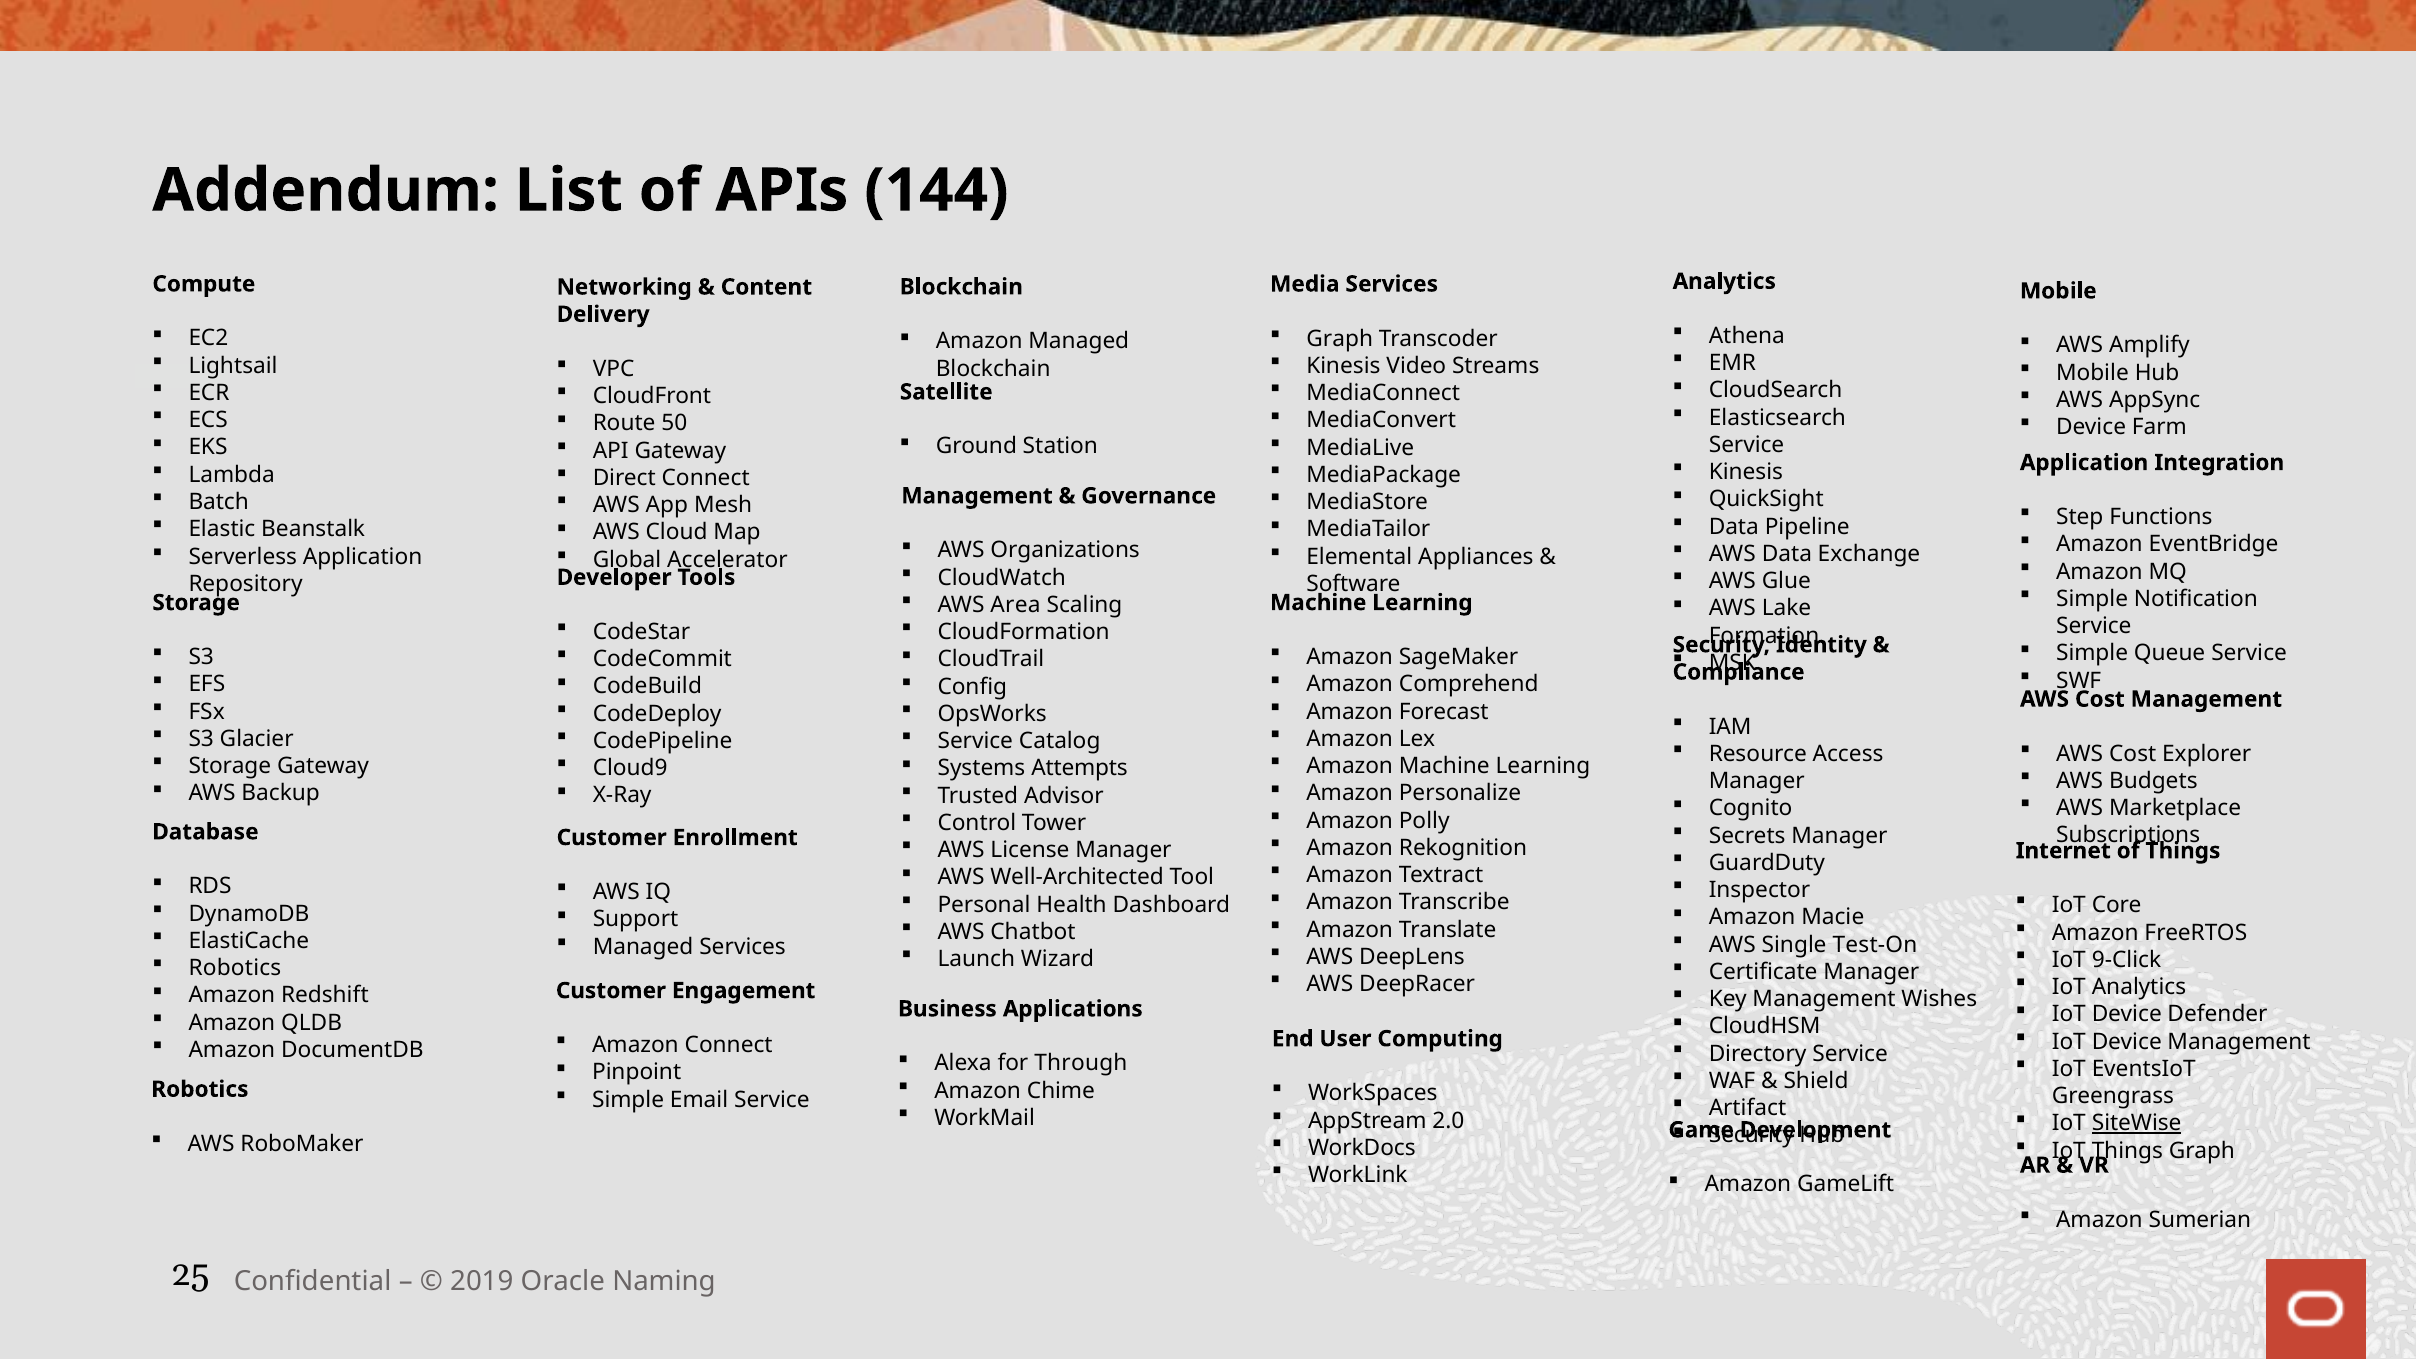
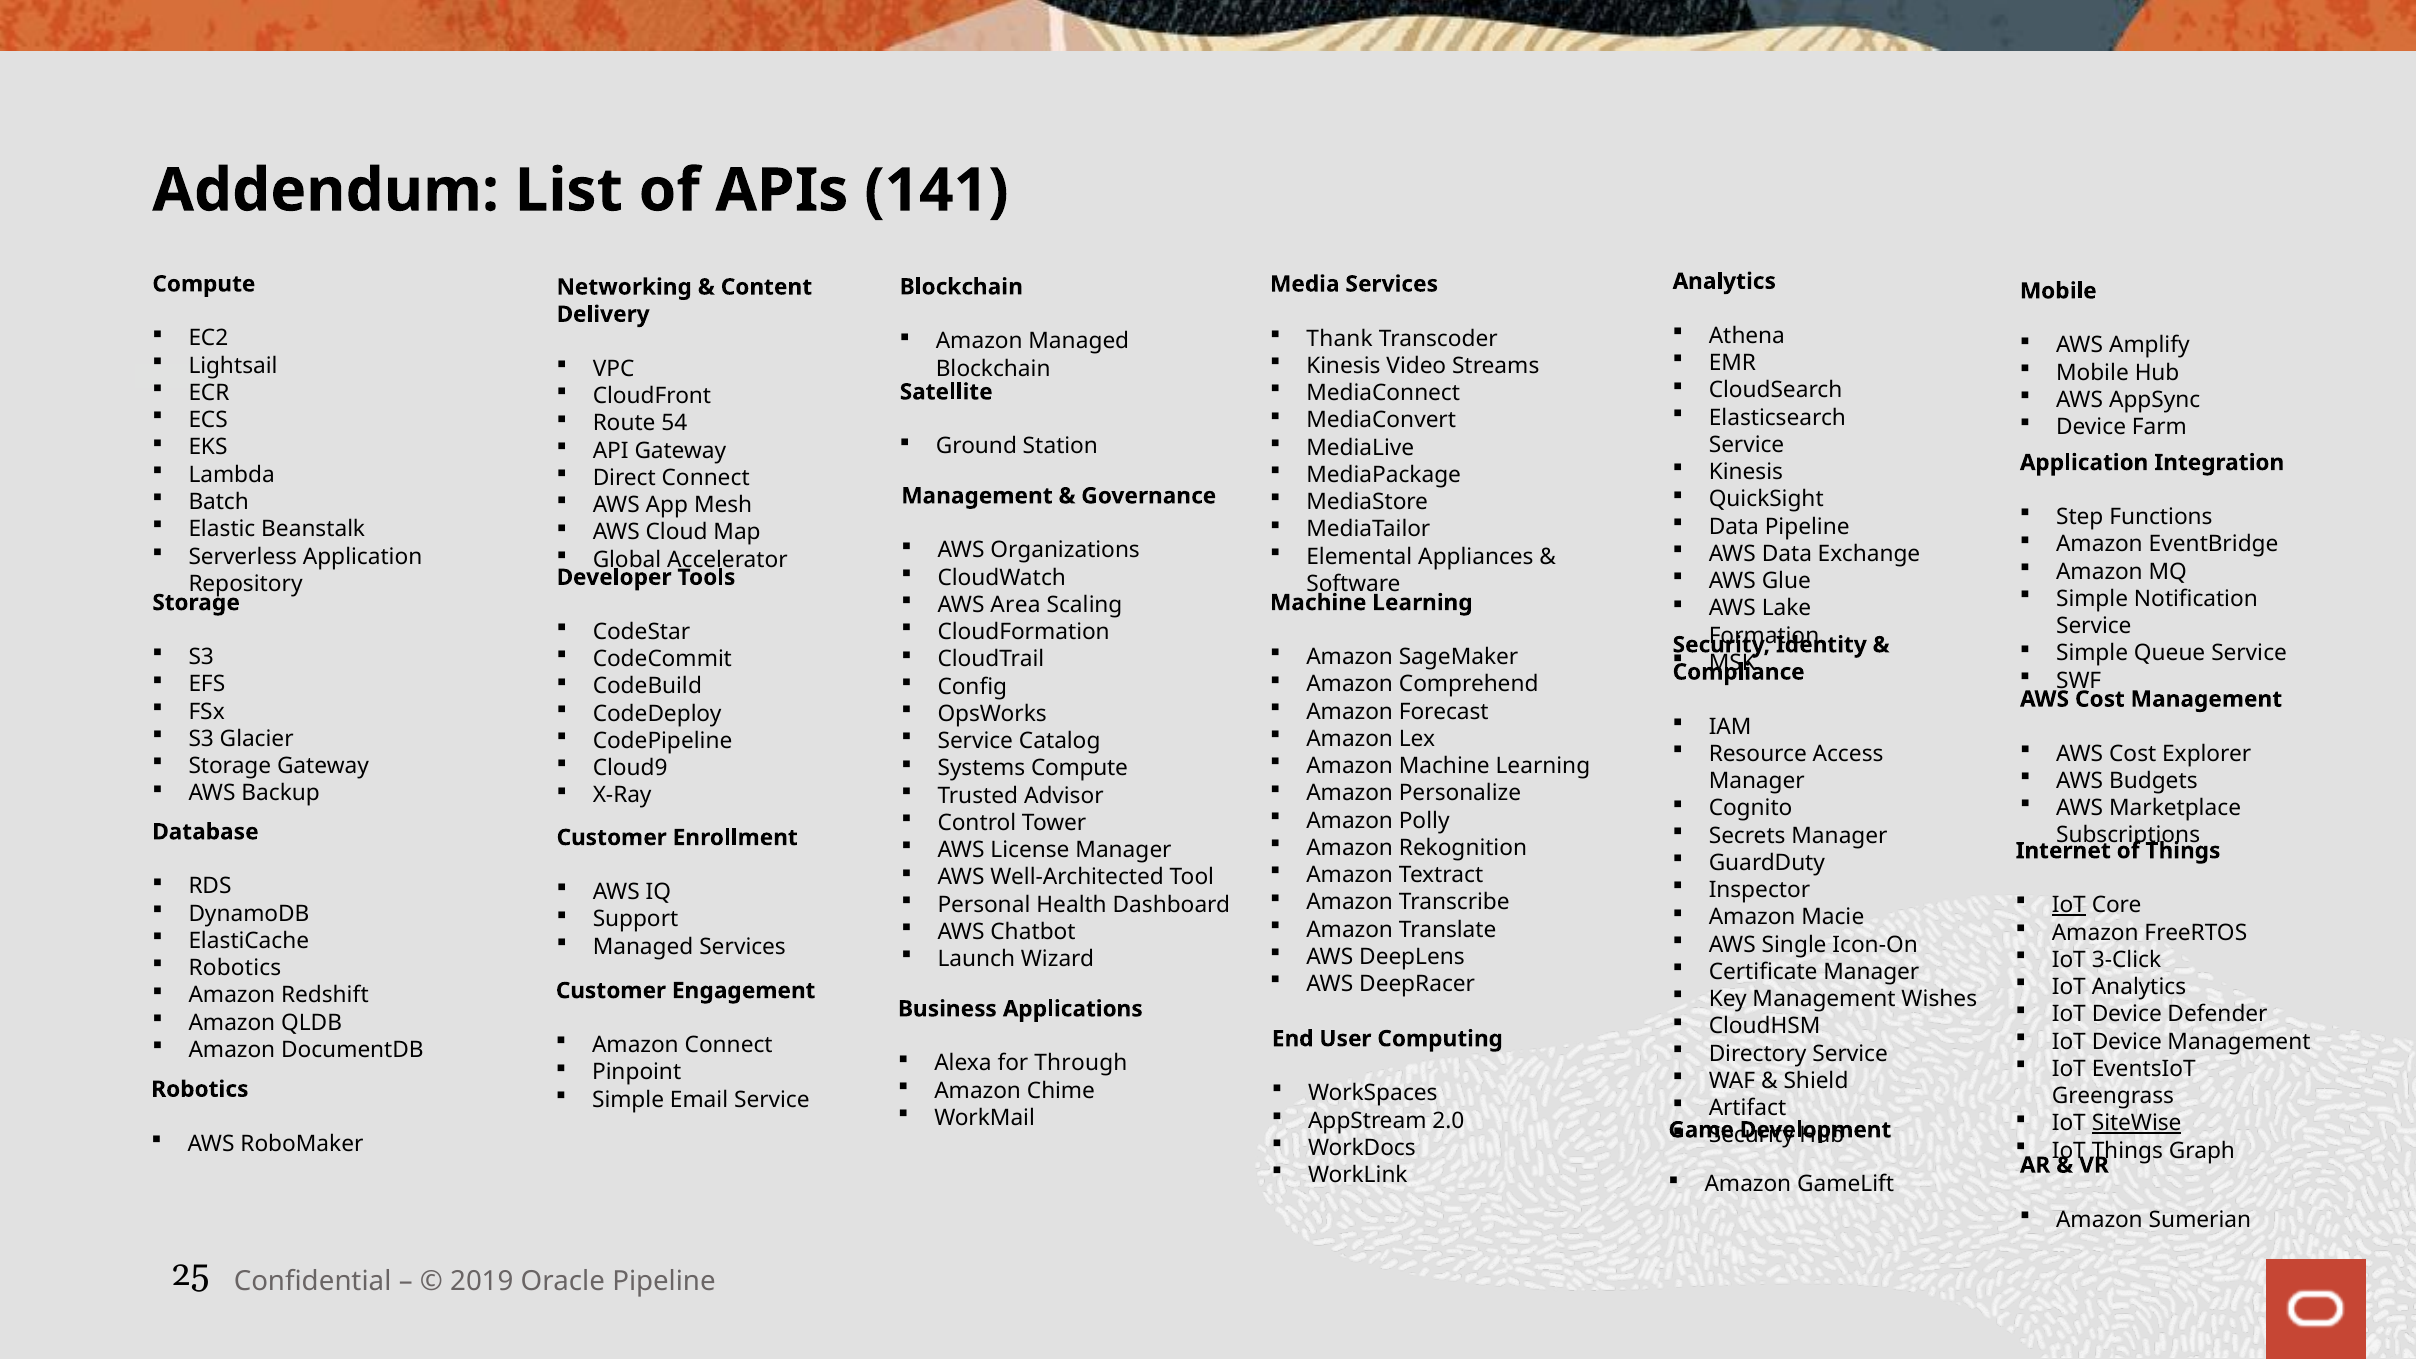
144: 144 -> 141
Graph at (1340, 339): Graph -> Thank
50: 50 -> 54
Systems Attempts: Attempts -> Compute
IoT at (2069, 905) underline: none -> present
Test-On: Test-On -> Icon-On
9-Click: 9-Click -> 3-Click
Oracle Naming: Naming -> Pipeline
